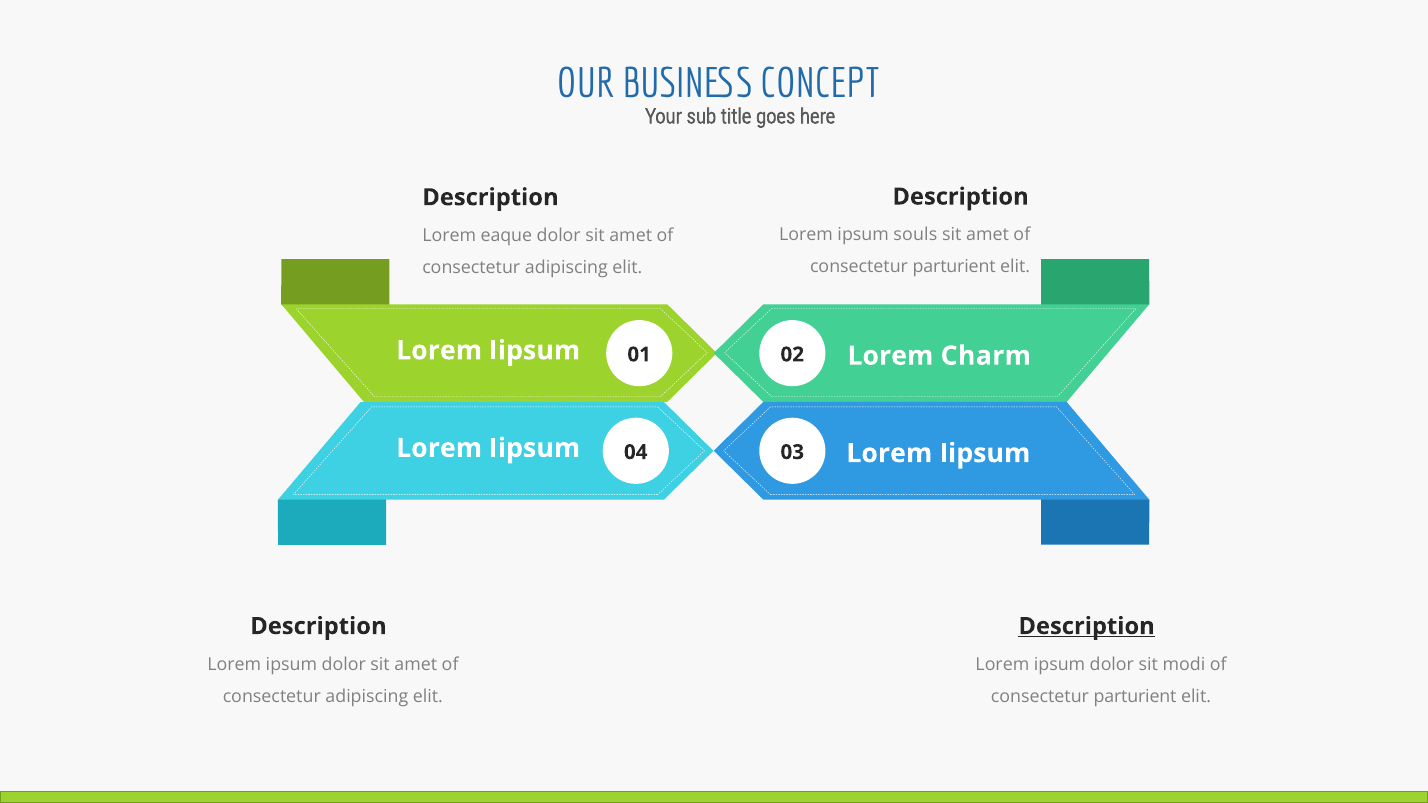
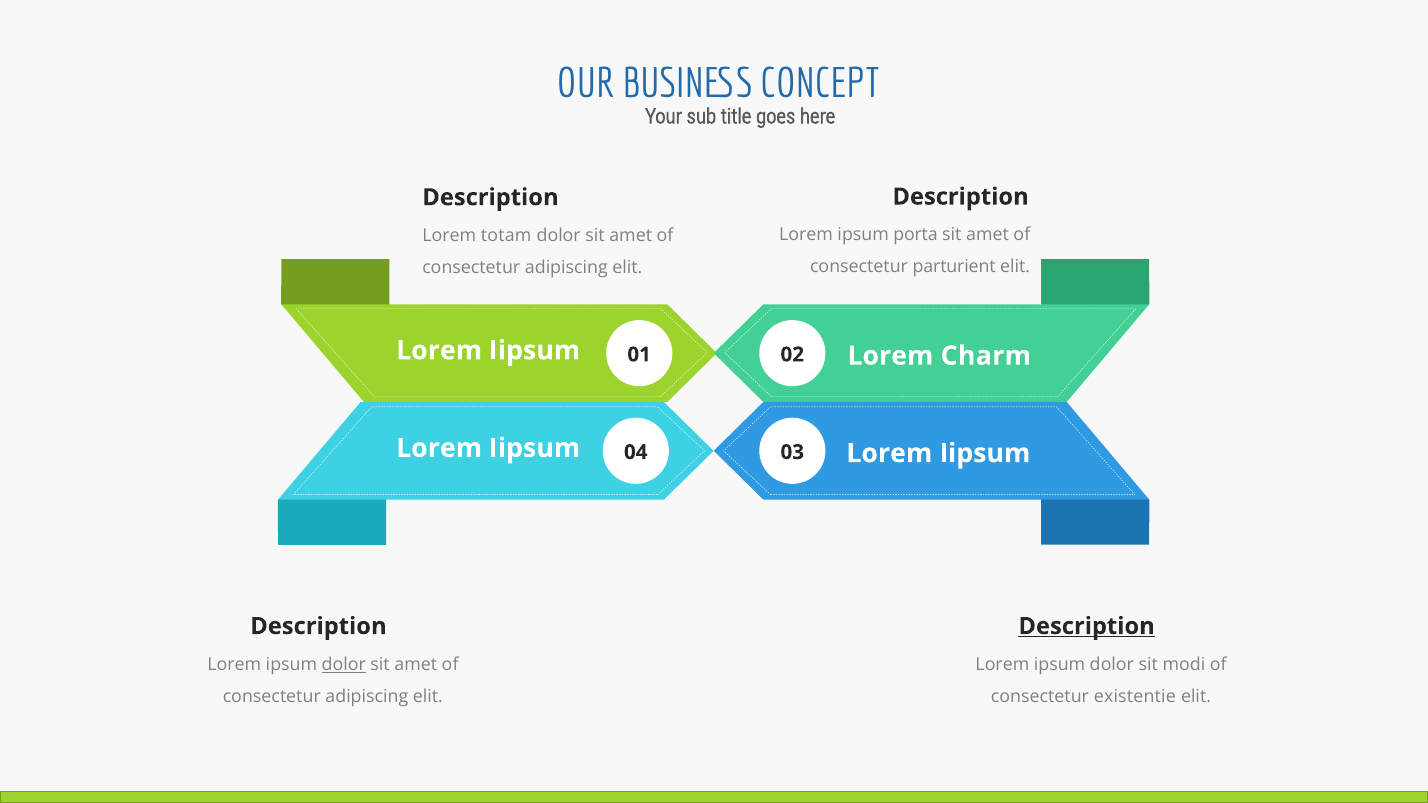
souls: souls -> porta
eaque: eaque -> totam
dolor at (344, 665) underline: none -> present
parturient at (1135, 697): parturient -> existentie
